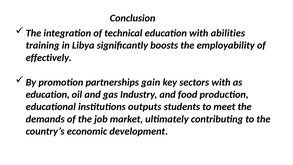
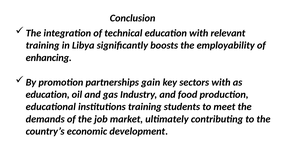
abilities: abilities -> relevant
effectively: effectively -> enhancing
institutions outputs: outputs -> training
